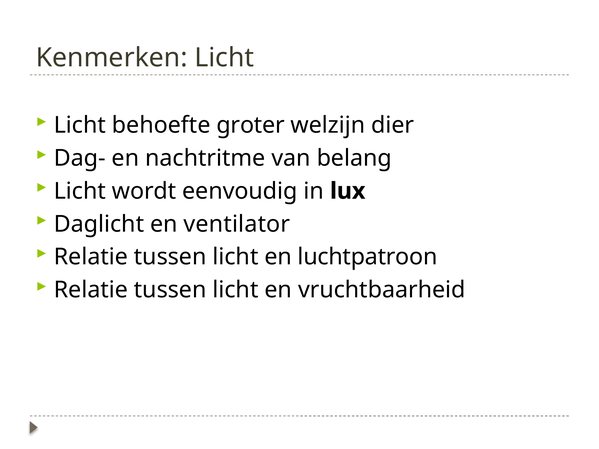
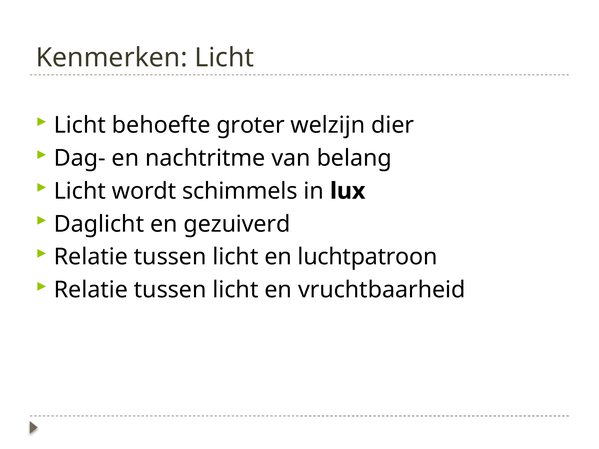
eenvoudig: eenvoudig -> schimmels
ventilator: ventilator -> gezuiverd
